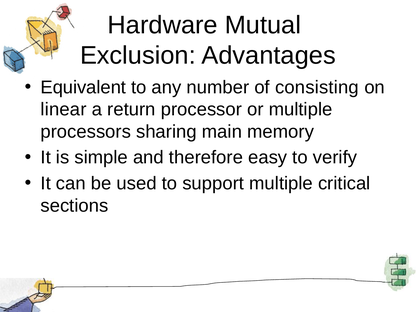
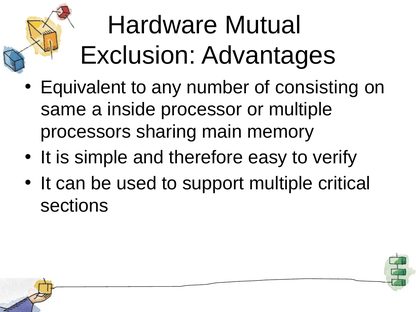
linear: linear -> same
return: return -> inside
